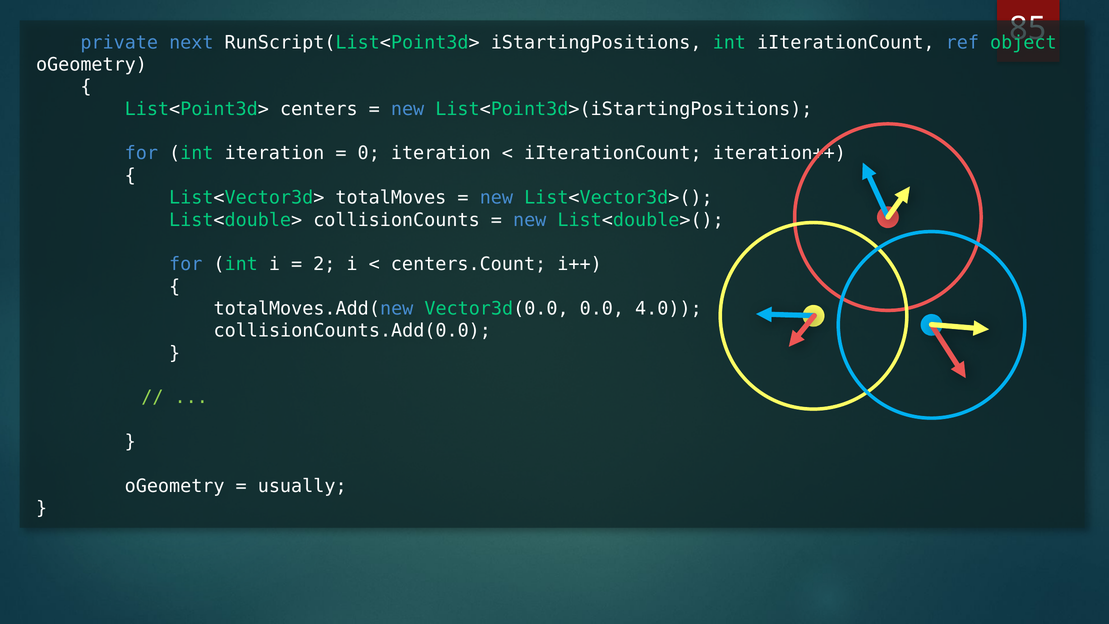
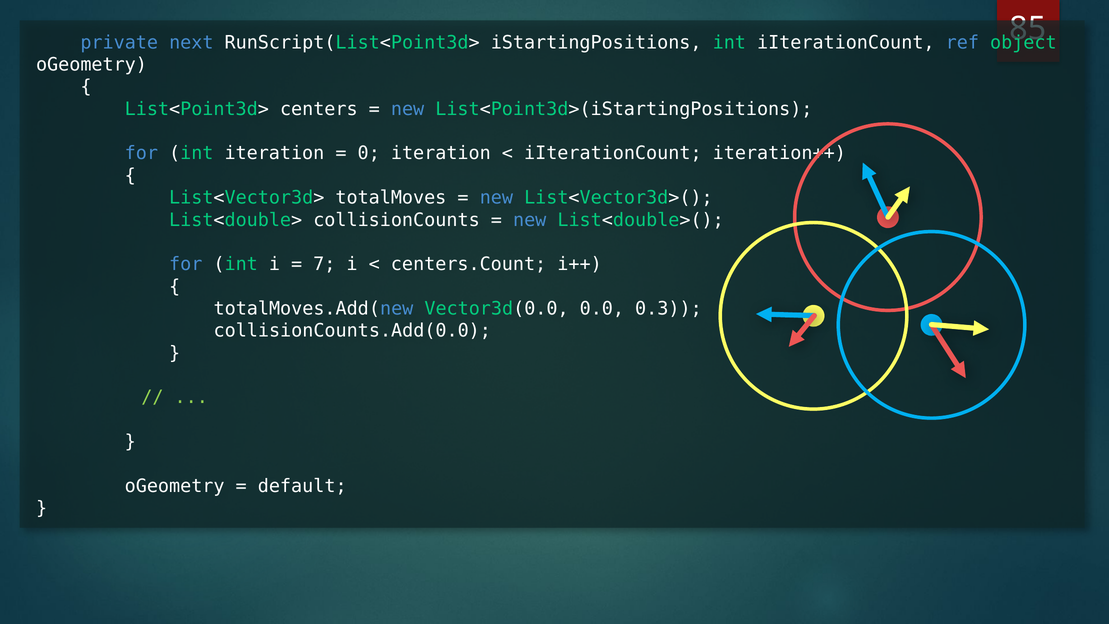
2: 2 -> 7
4.0: 4.0 -> 0.3
usually: usually -> default
